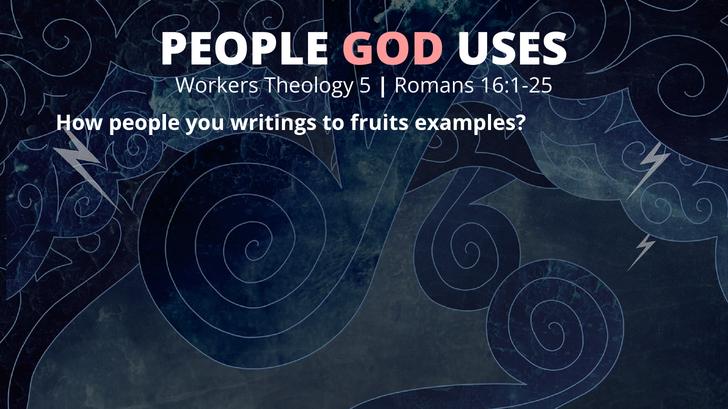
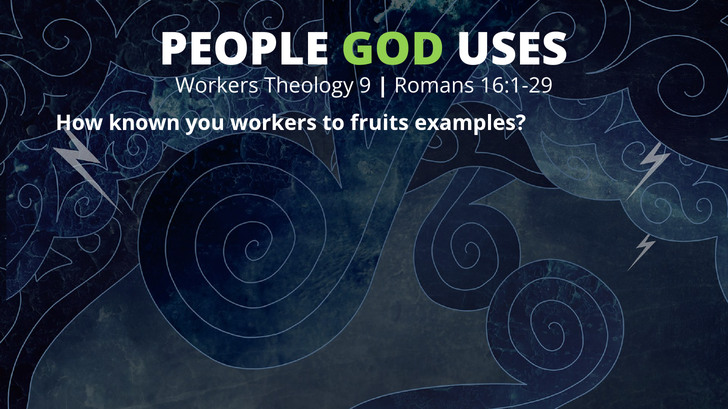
GOD colour: pink -> light green
5: 5 -> 9
16:1-25: 16:1-25 -> 16:1-29
How people: people -> known
you writings: writings -> workers
